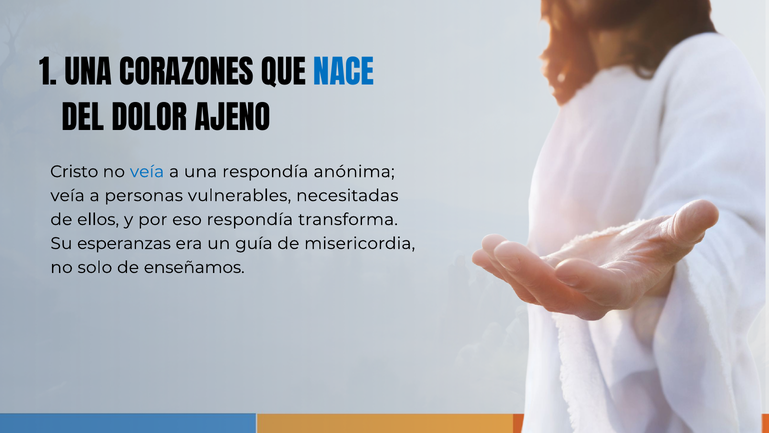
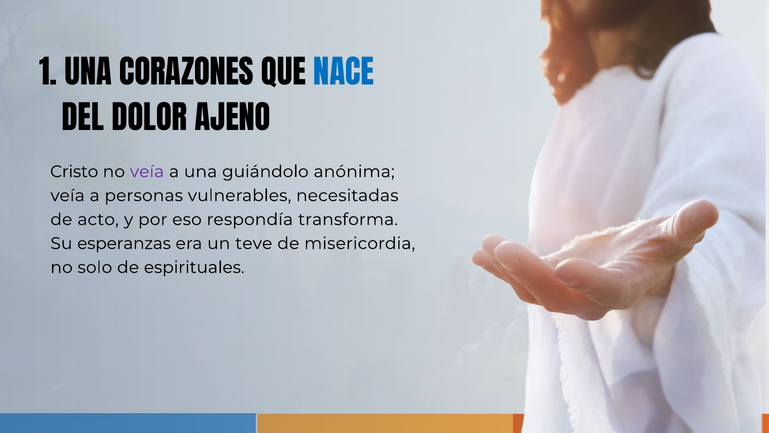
veía at (147, 171) colour: blue -> purple
una respondía: respondía -> guiándolo
ellos: ellos -> acto
guía: guía -> teve
enseñamos: enseñamos -> espirituales
